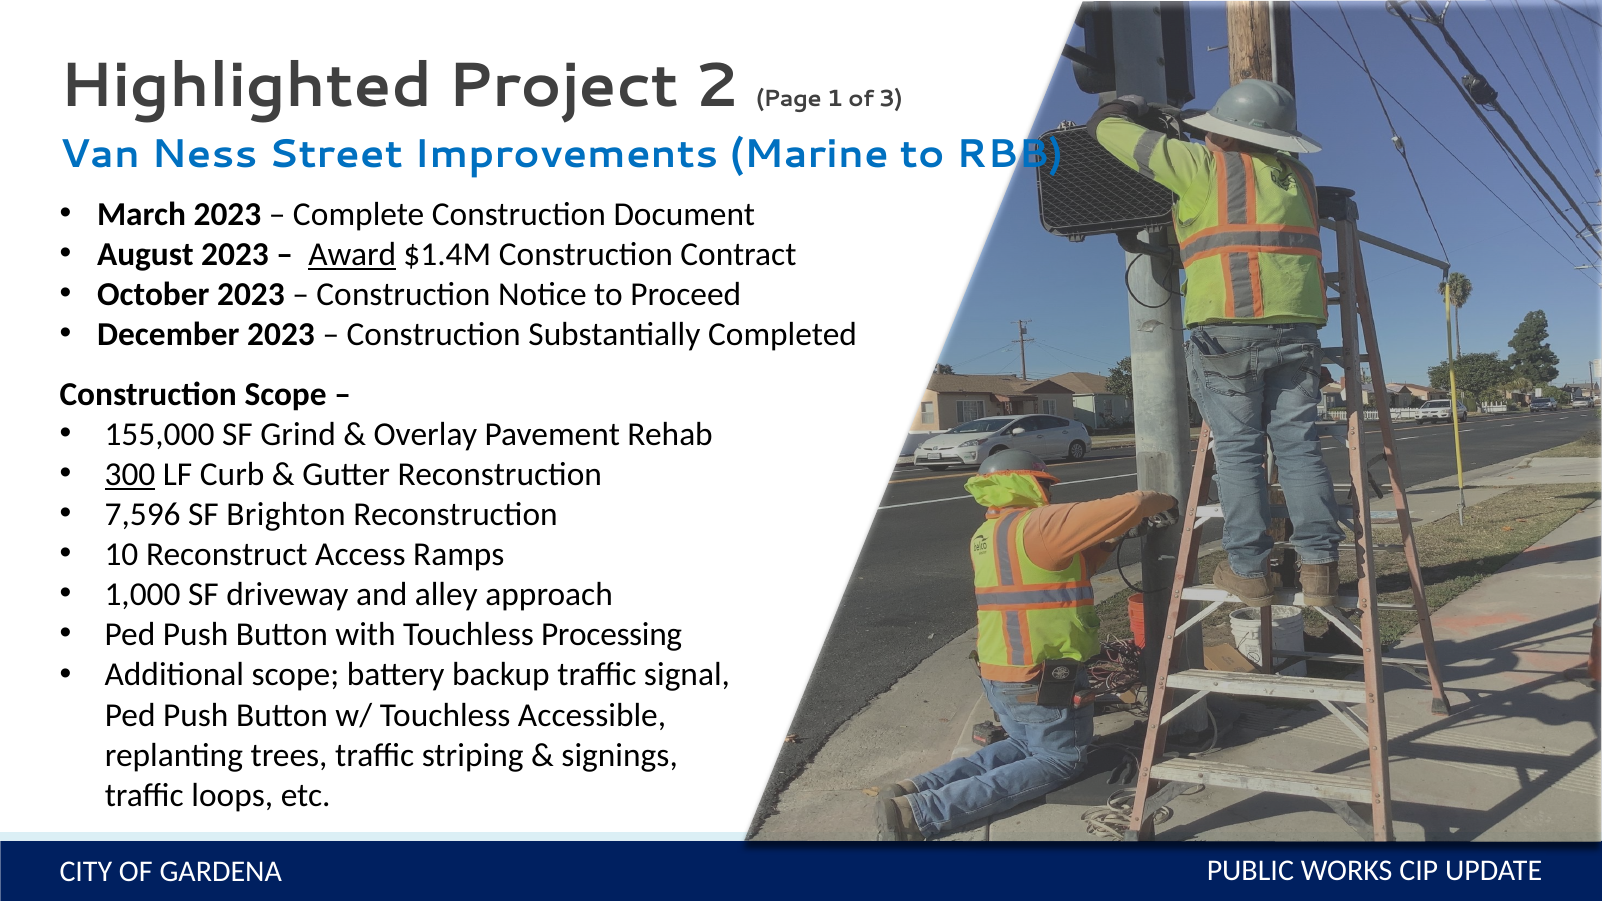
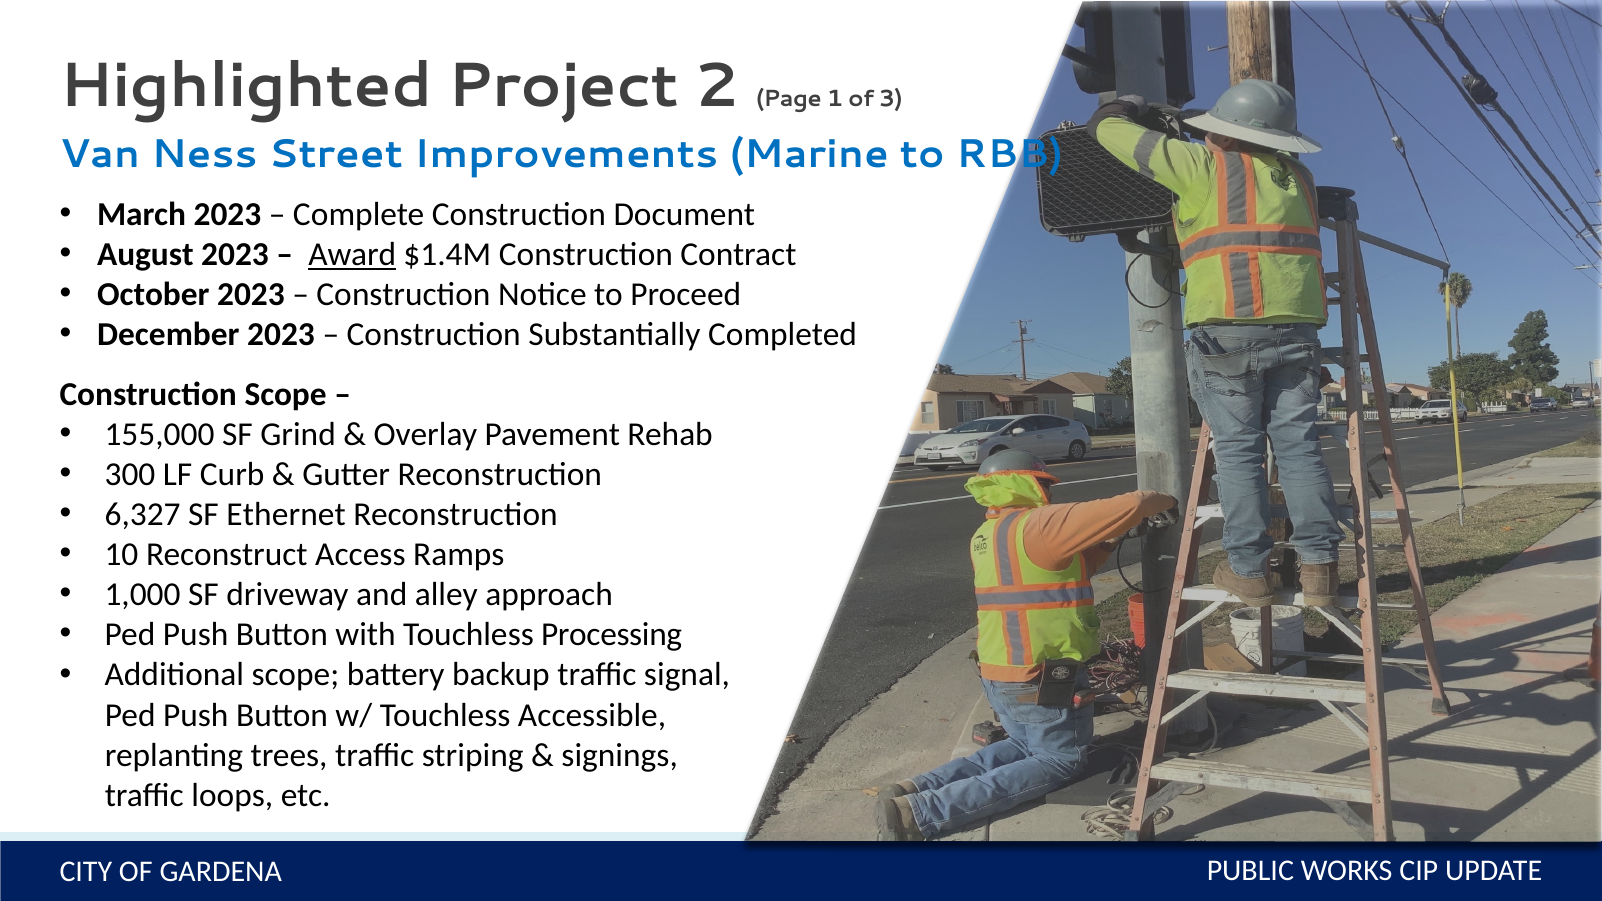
300 underline: present -> none
7,596: 7,596 -> 6,327
Brighton: Brighton -> Ethernet
